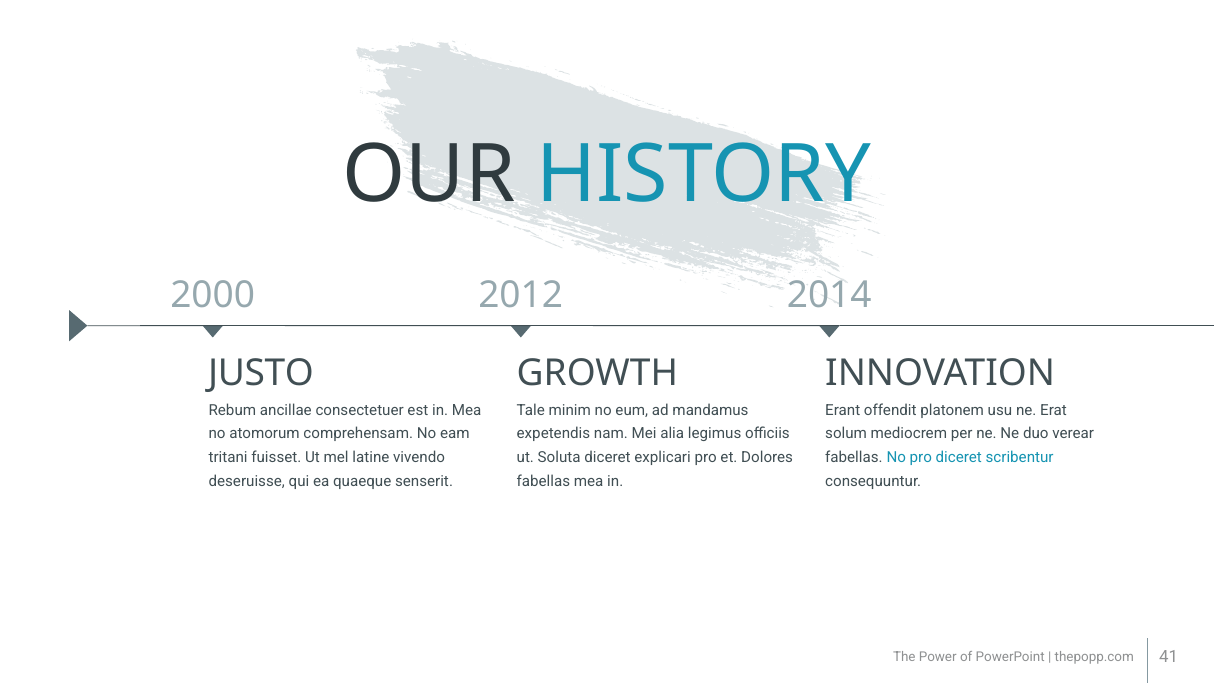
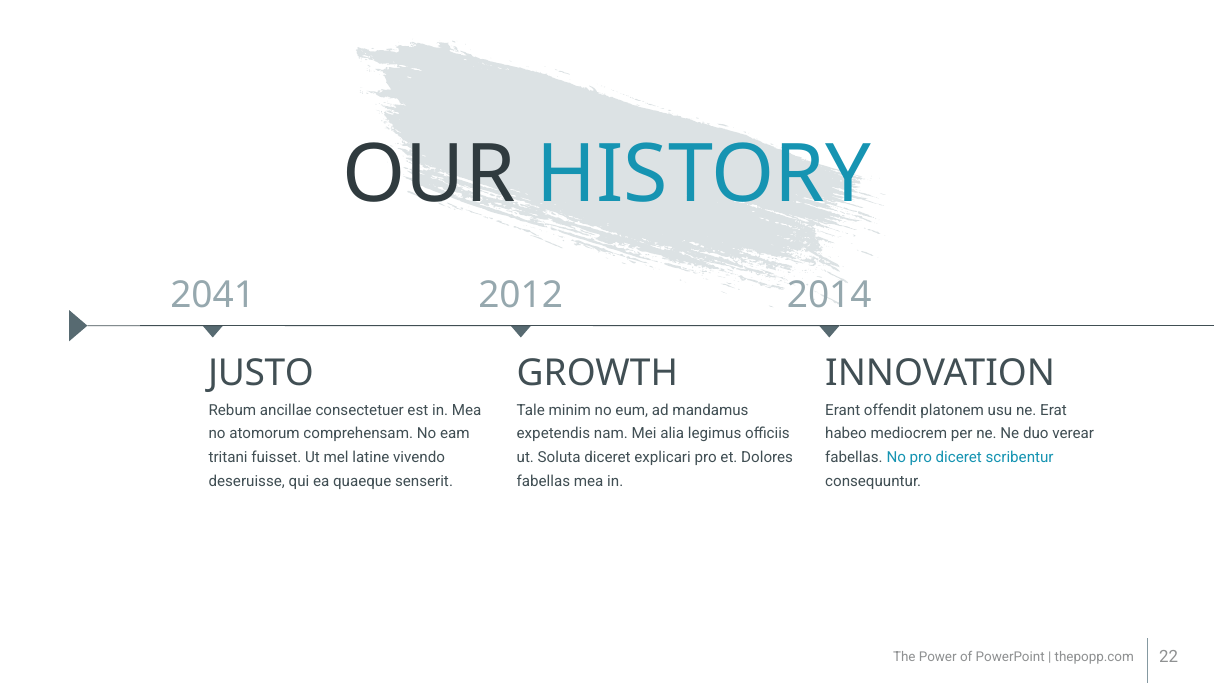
2000: 2000 -> 2041
solum: solum -> habeo
41: 41 -> 22
